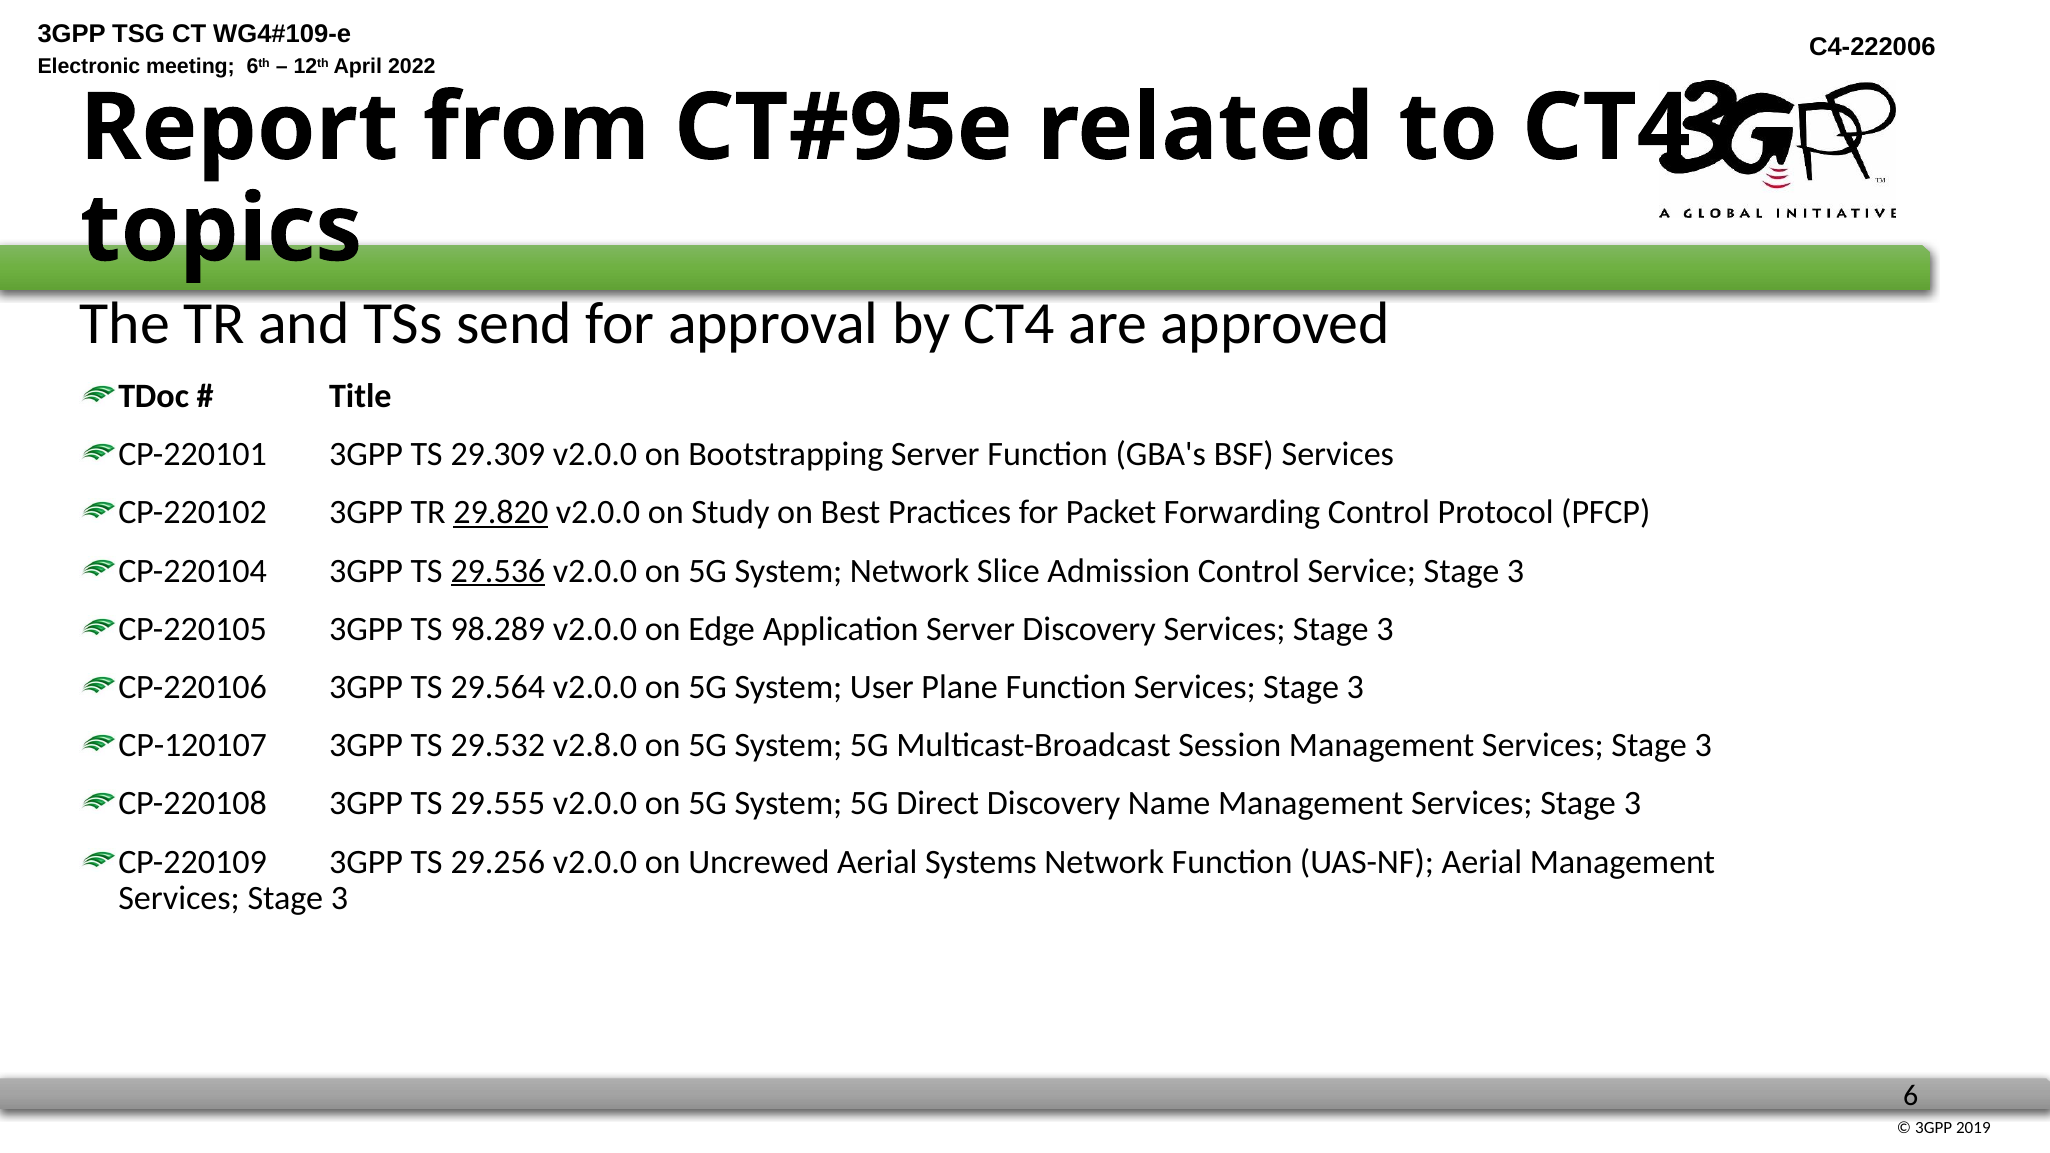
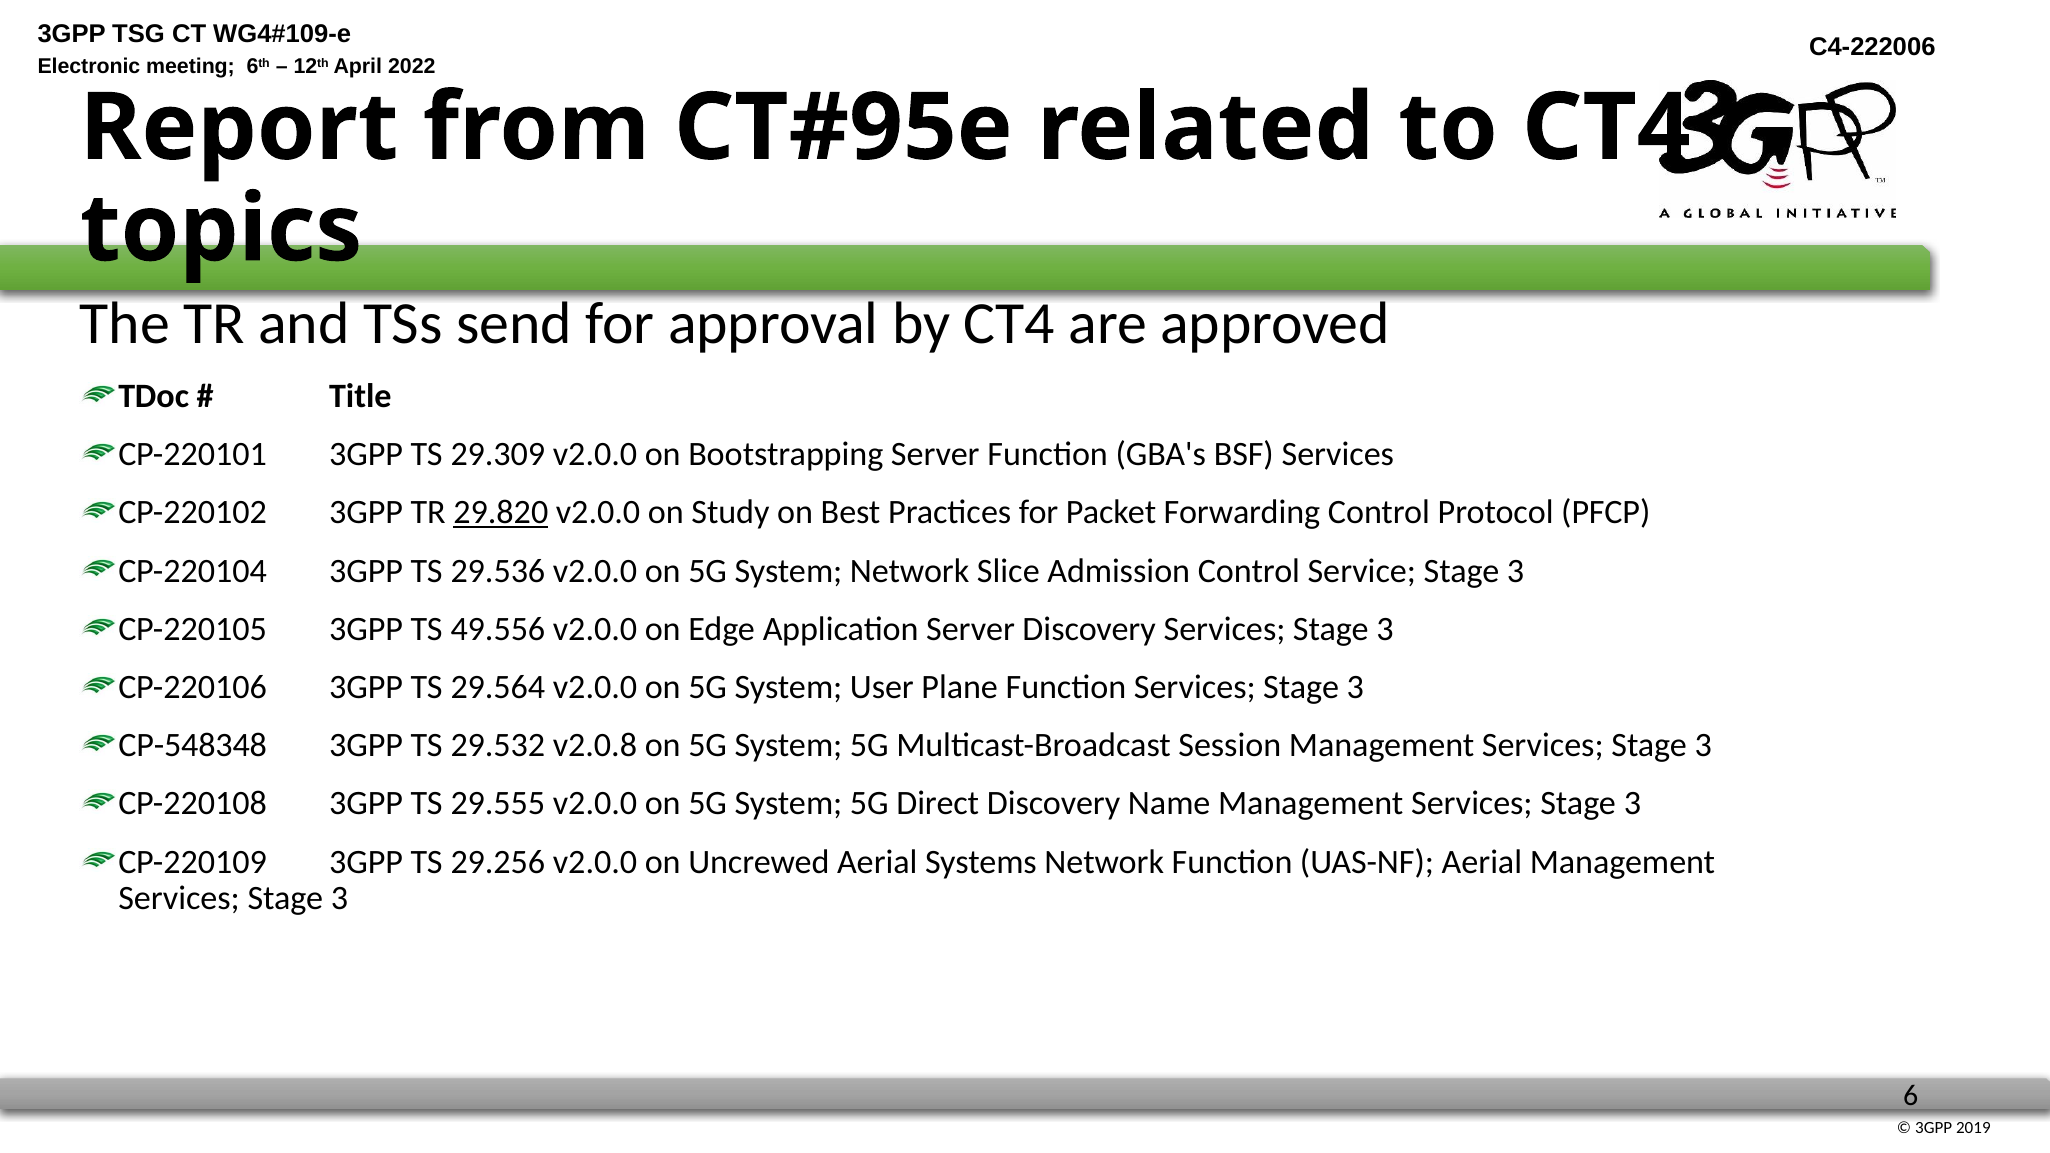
29.536 underline: present -> none
98.289: 98.289 -> 49.556
CP-120107: CP-120107 -> CP-548348
v2.8.0: v2.8.0 -> v2.0.8
